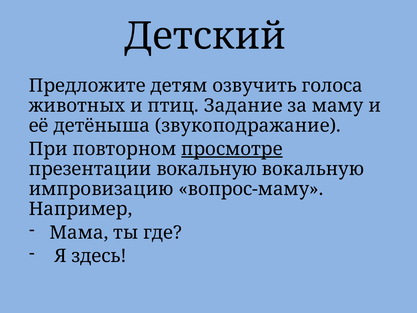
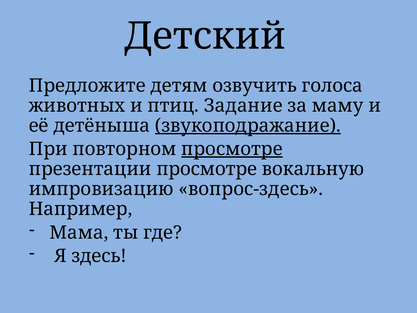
звукоподражание underline: none -> present
презентации вокальную: вокальную -> просмотре
вопрос-маму: вопрос-маму -> вопрос-здесь
